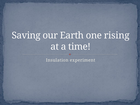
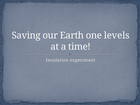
rising: rising -> levels
